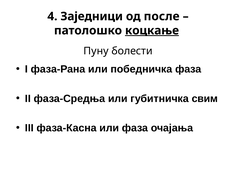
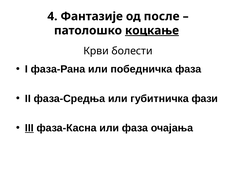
Заједници: Заједници -> Фантазије
Пуну: Пуну -> Крви
свим: свим -> фази
III underline: none -> present
